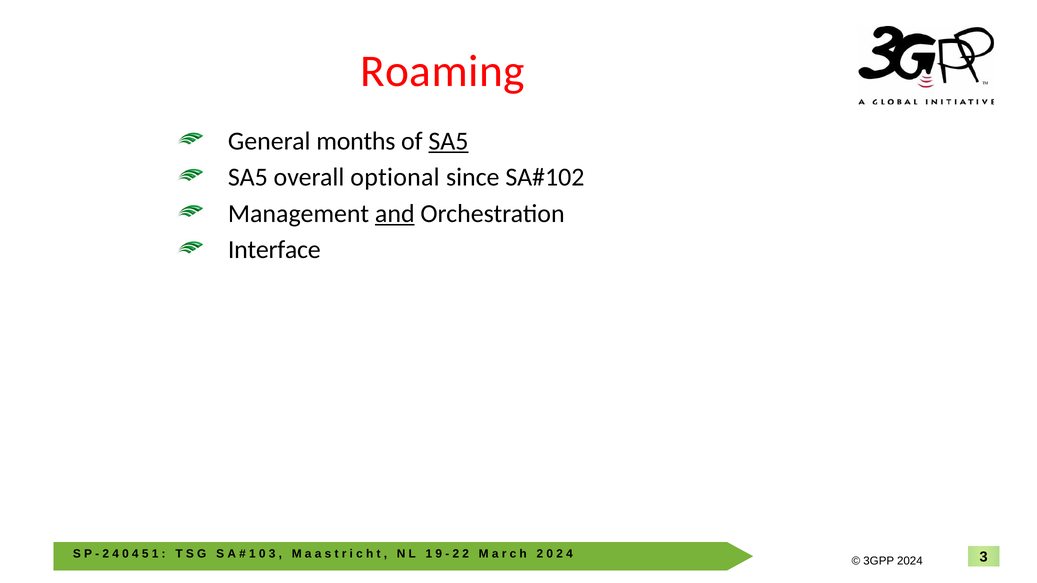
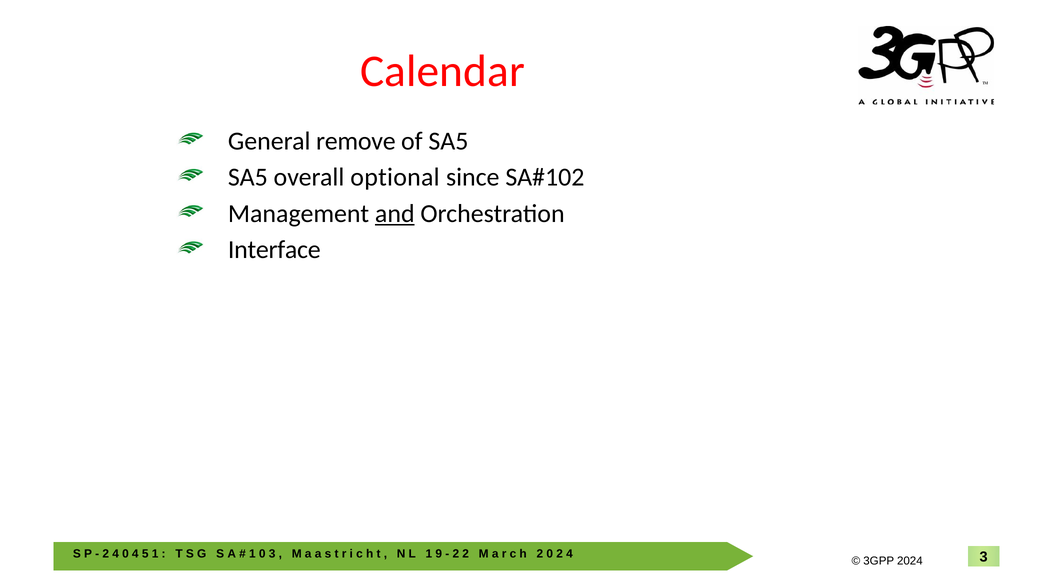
Roaming: Roaming -> Calendar
months: months -> remove
SA5 at (448, 141) underline: present -> none
